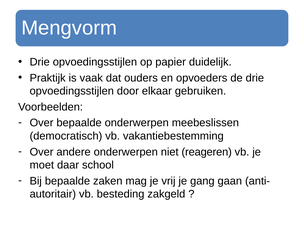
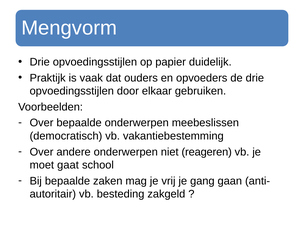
daar: daar -> gaat
